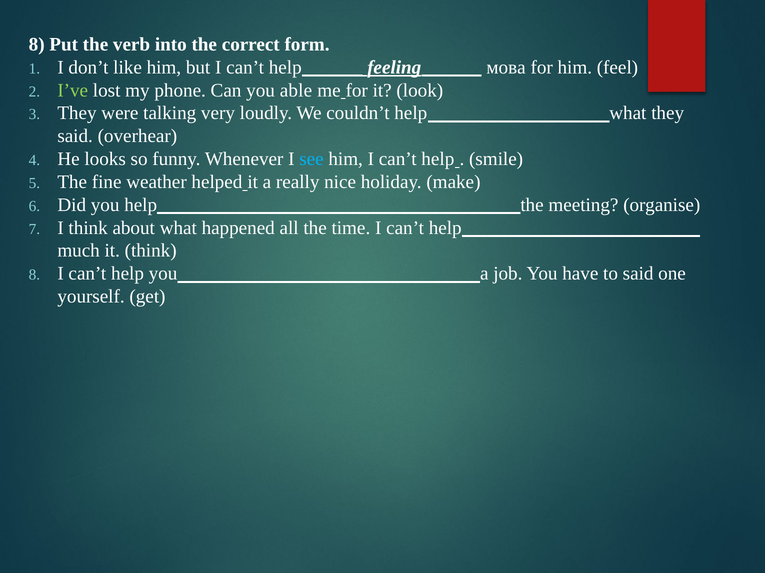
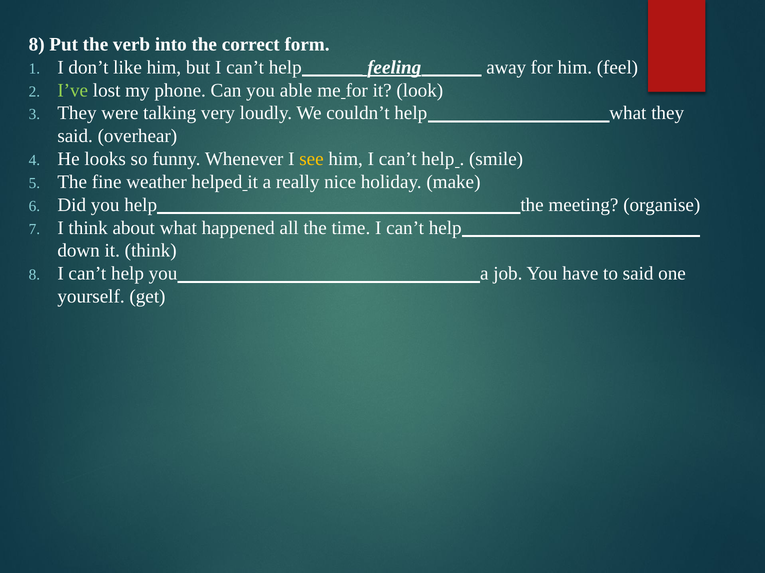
мова: мова -> away
see colour: light blue -> yellow
much: much -> down
